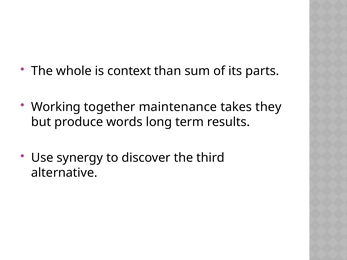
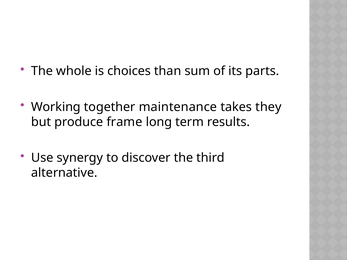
context: context -> choices
words: words -> frame
